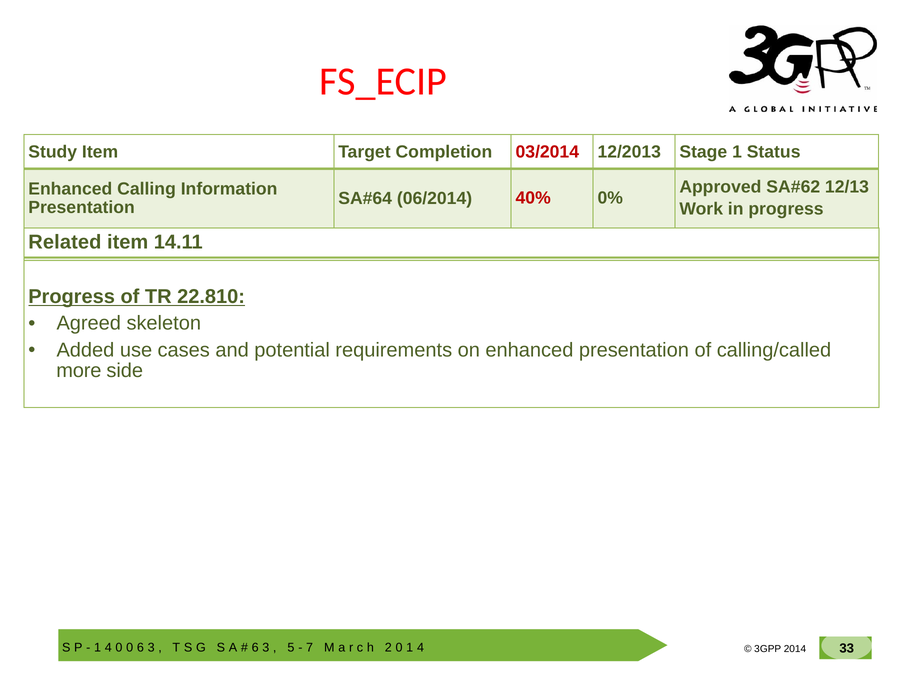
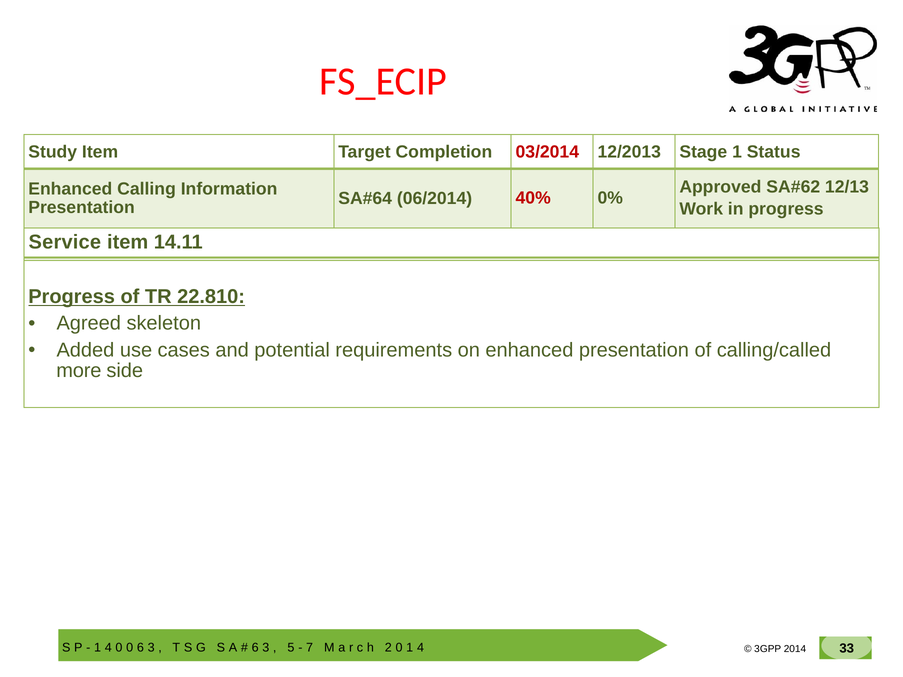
Related: Related -> Service
